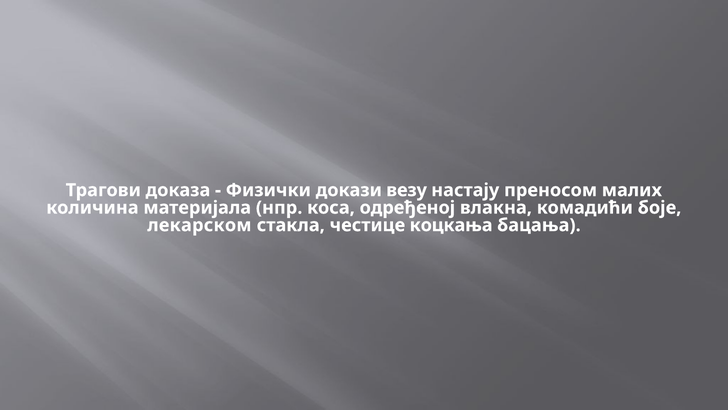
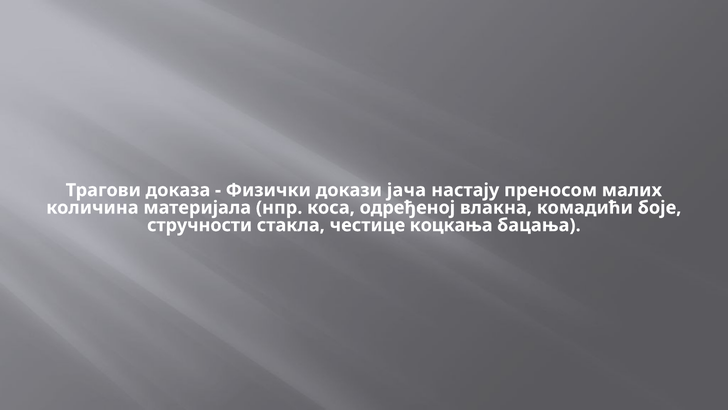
везу: везу -> јача
лекарском: лекарском -> стручности
